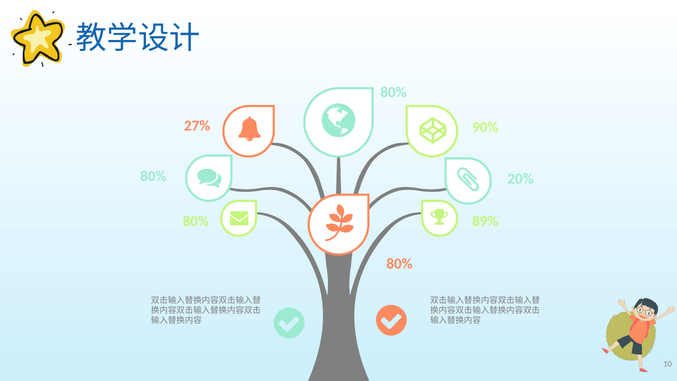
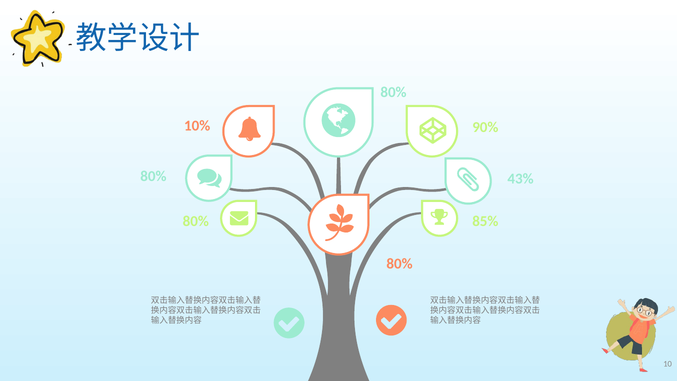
27%: 27% -> 10%
20%: 20% -> 43%
89%: 89% -> 85%
